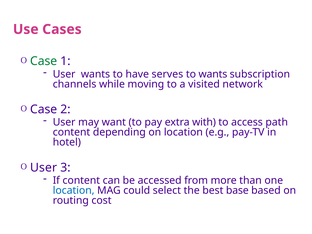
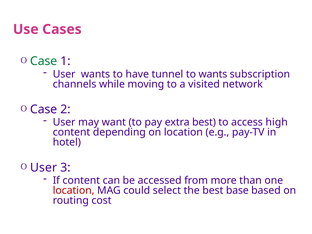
serves: serves -> tunnel
extra with: with -> best
path: path -> high
location at (74, 190) colour: blue -> red
